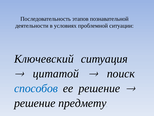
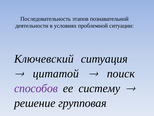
способов colour: blue -> purple
ее решение: решение -> систему
предмету: предмету -> групповая
